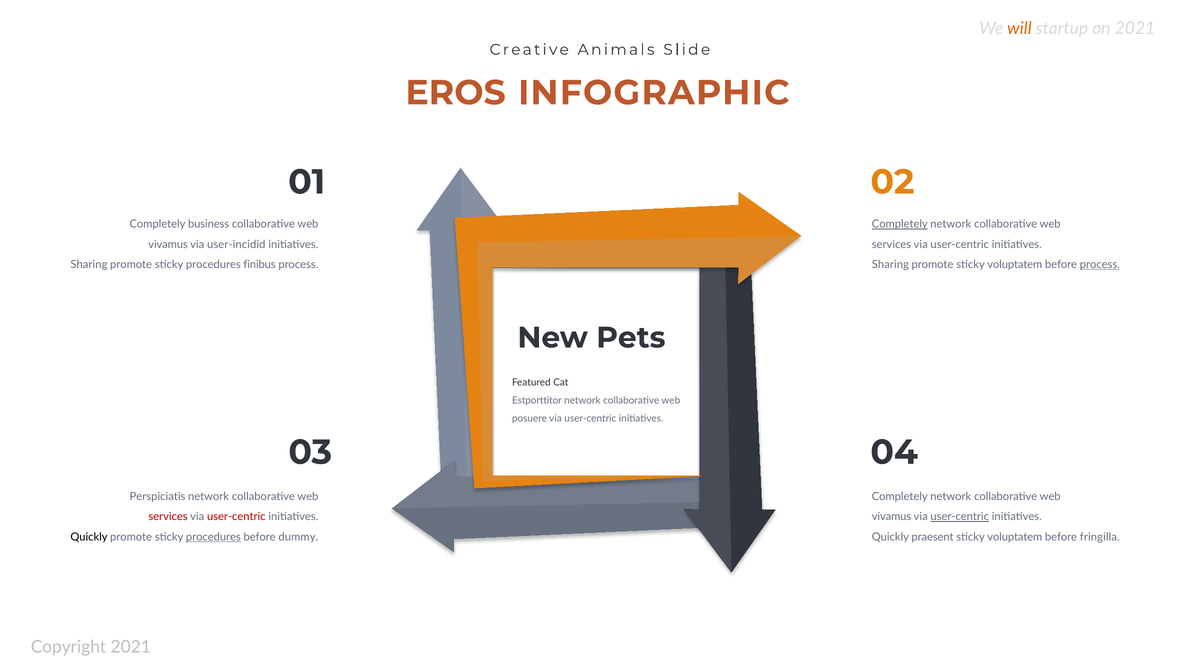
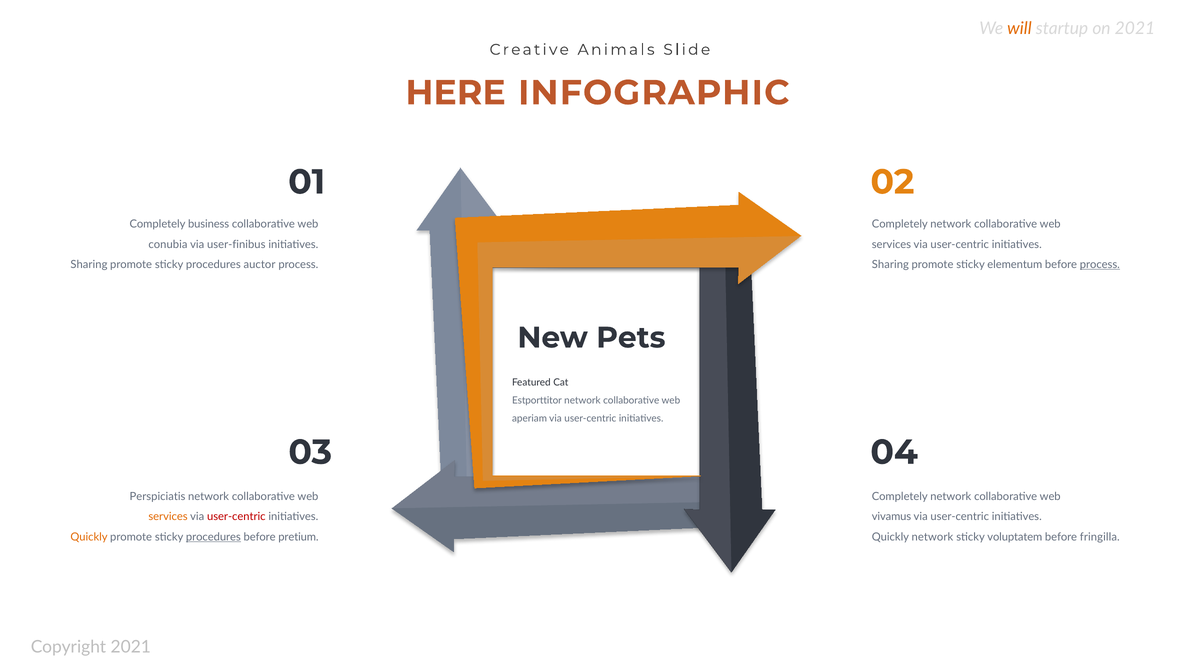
EROS: EROS -> HERE
Completely at (900, 224) underline: present -> none
vivamus at (168, 244): vivamus -> conubia
user-incidid: user-incidid -> user-finibus
finibus: finibus -> auctor
promote sticky voluptatem: voluptatem -> elementum
posuere: posuere -> aperiam
services at (168, 517) colour: red -> orange
user-centric at (960, 517) underline: present -> none
Quickly at (89, 537) colour: black -> orange
dummy: dummy -> pretium
Quickly praesent: praesent -> network
